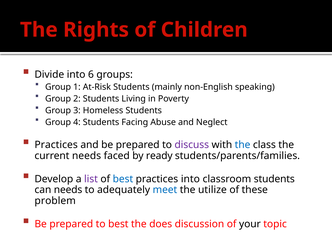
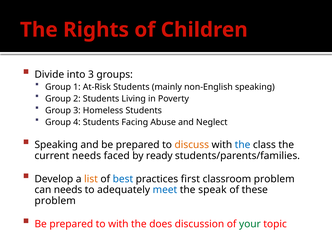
into 6: 6 -> 3
Practices at (56, 145): Practices -> Speaking
discuss colour: purple -> orange
list colour: purple -> orange
practices into: into -> first
classroom students: students -> problem
utilize: utilize -> speak
to best: best -> with
your colour: black -> green
